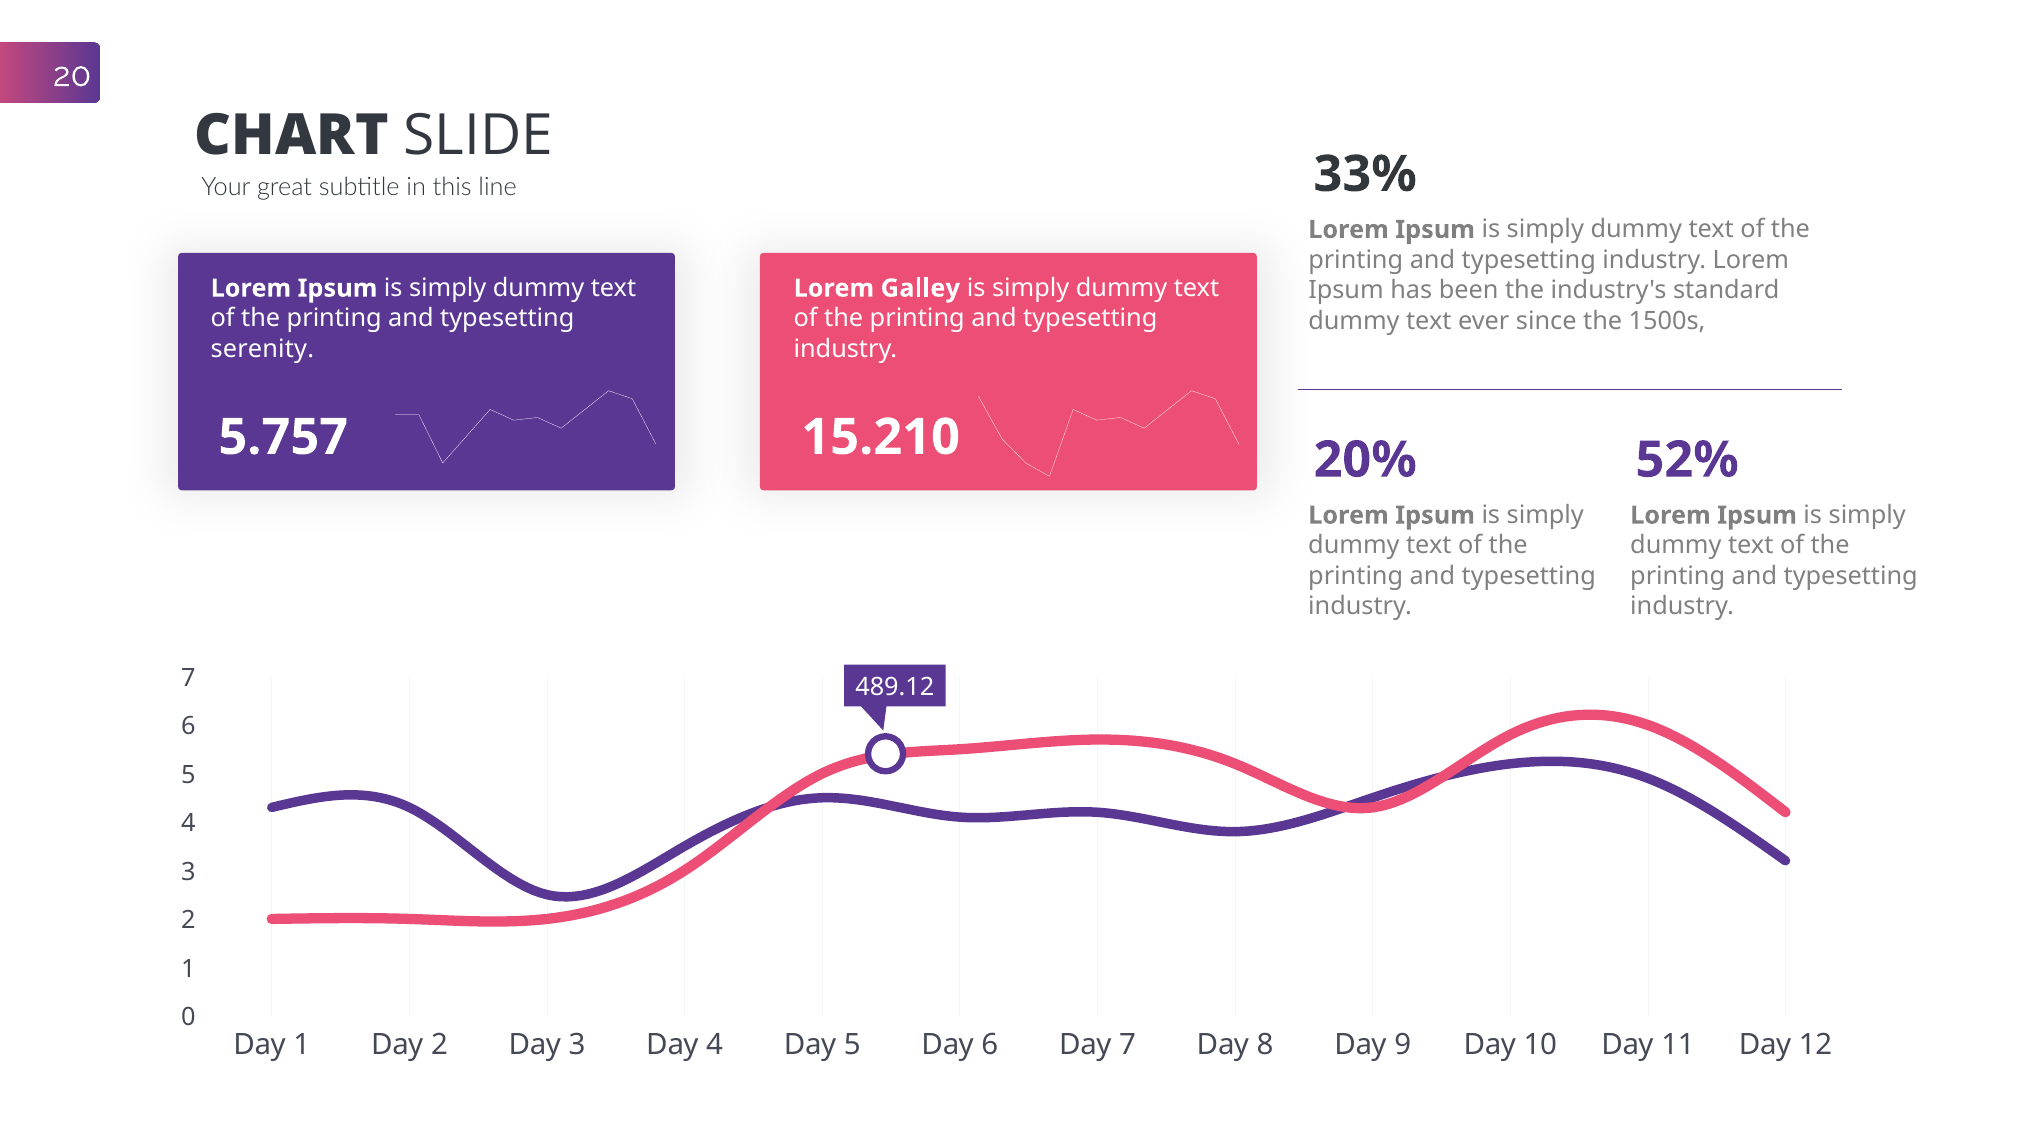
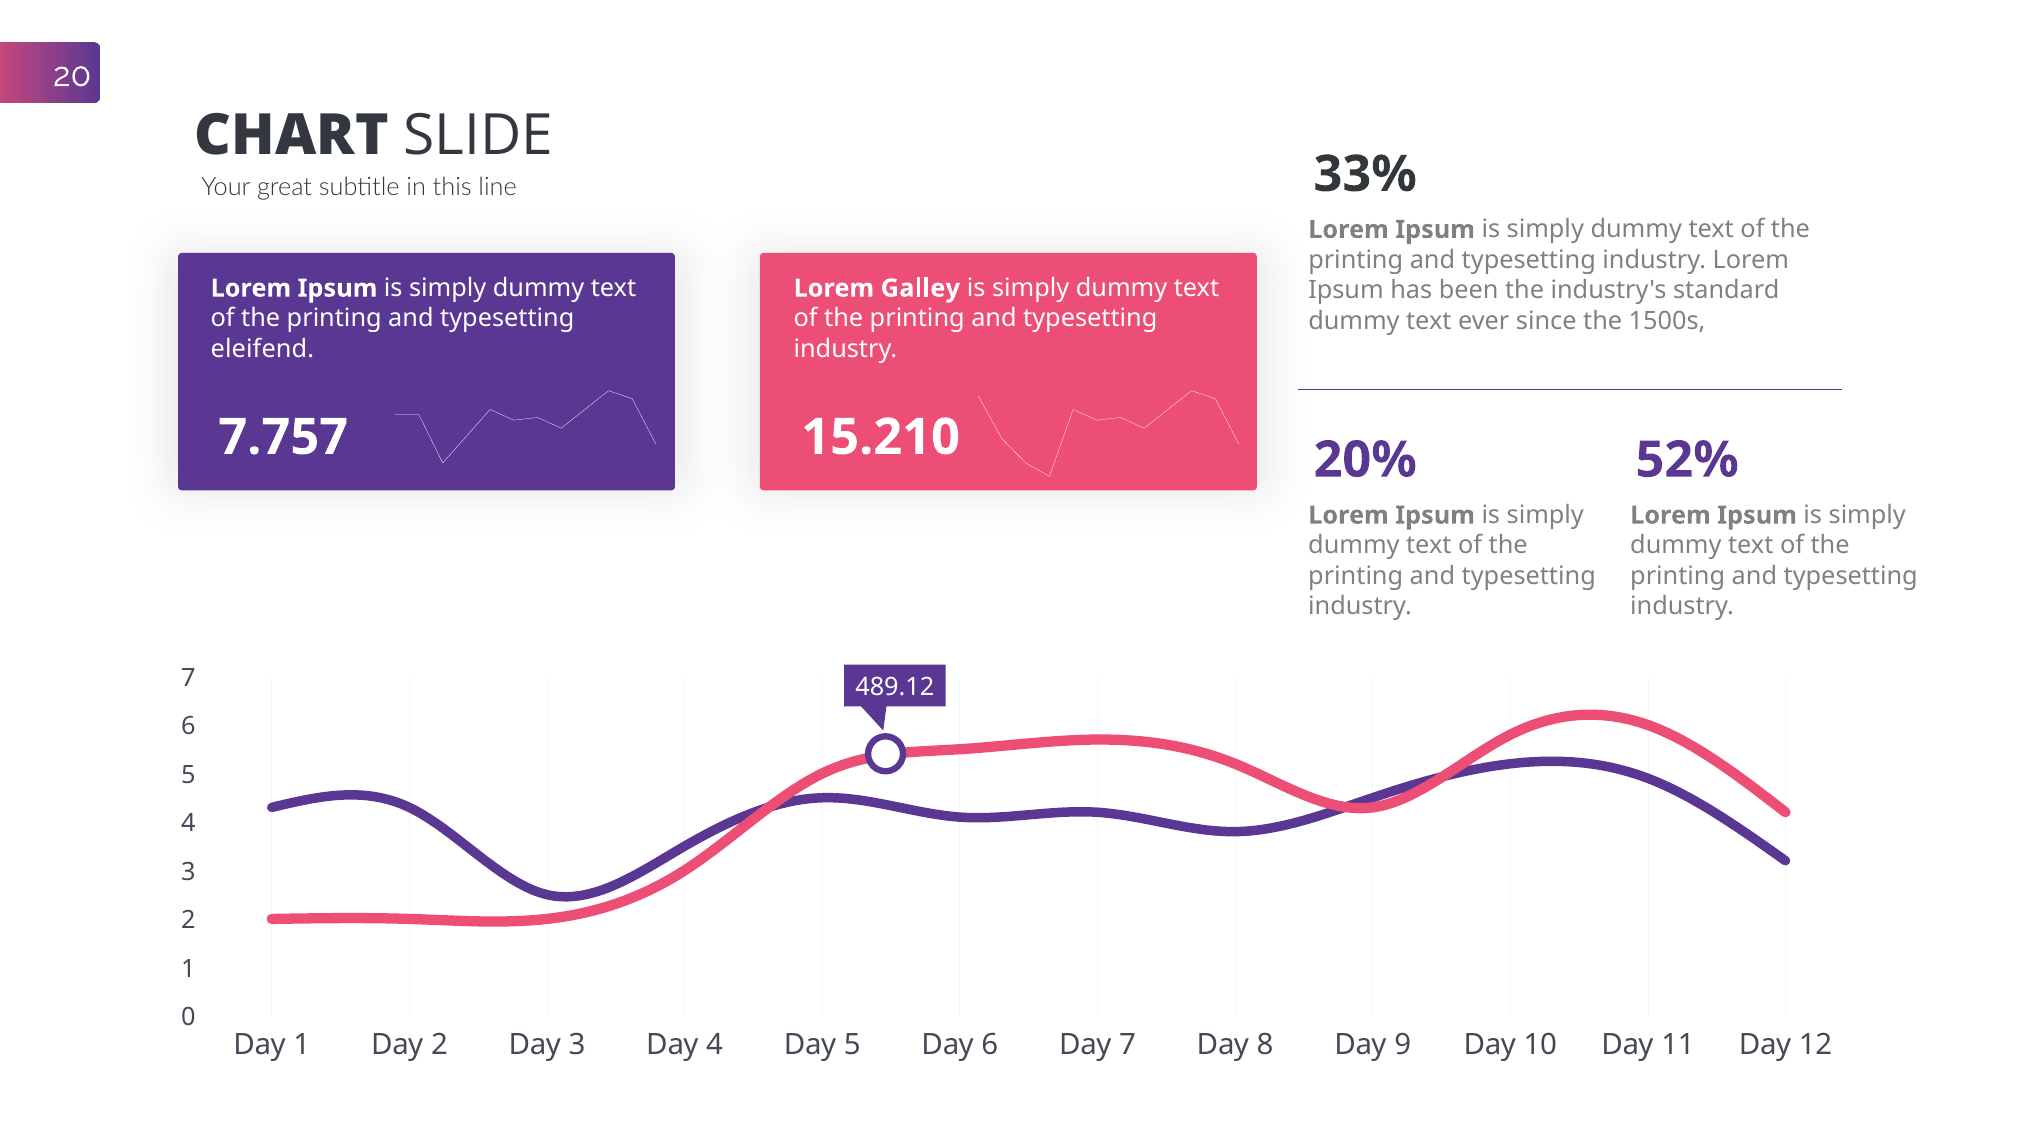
serenity: serenity -> eleifend
5.757: 5.757 -> 7.757
